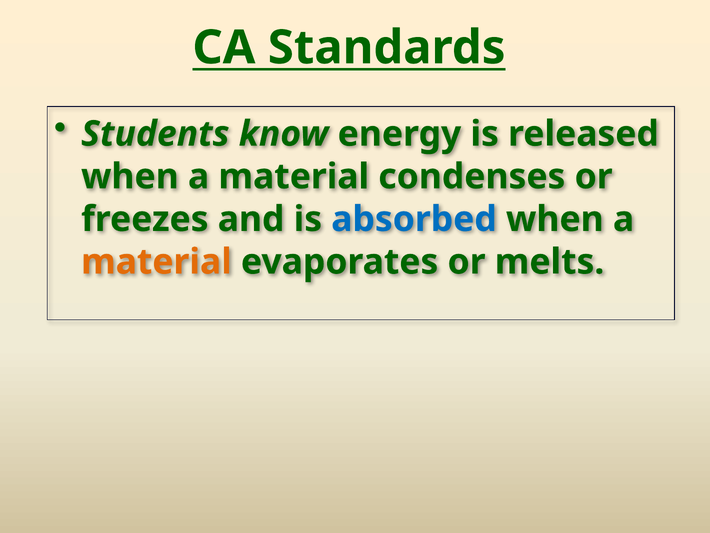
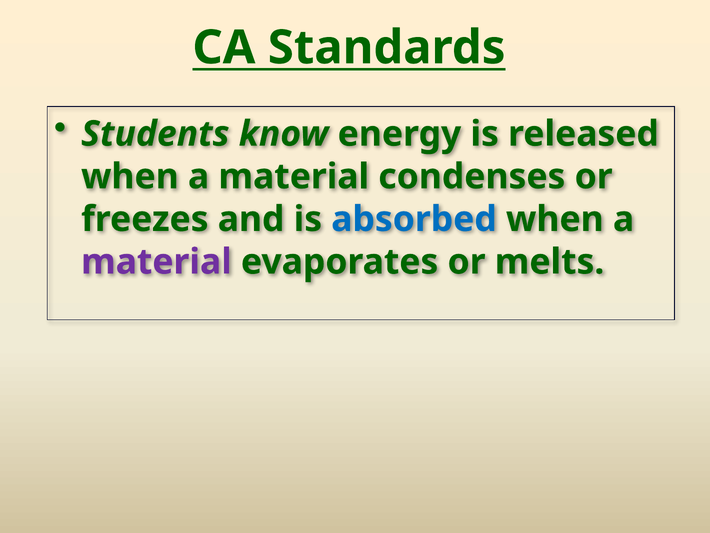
material at (156, 262) colour: orange -> purple
